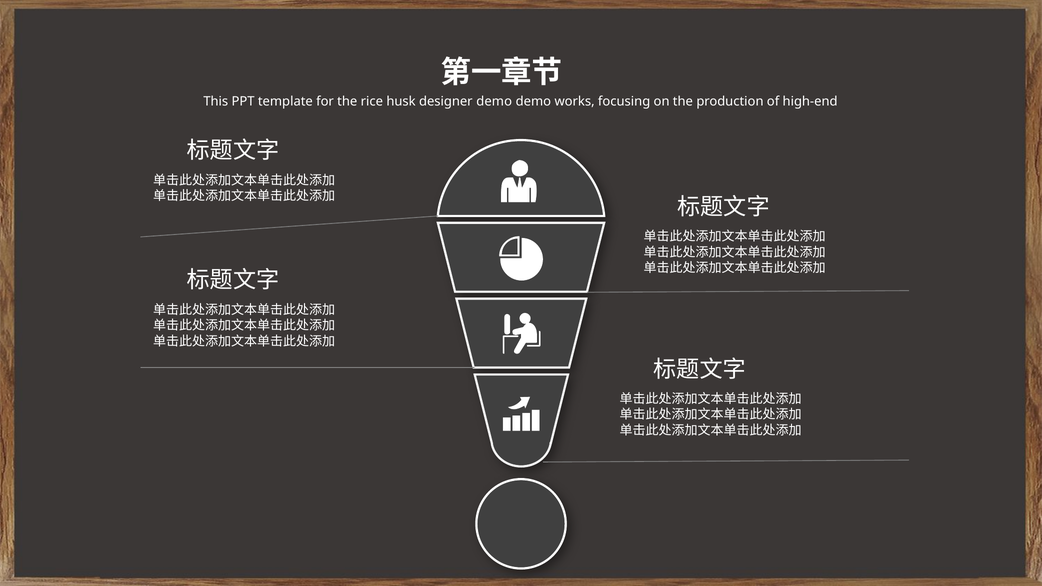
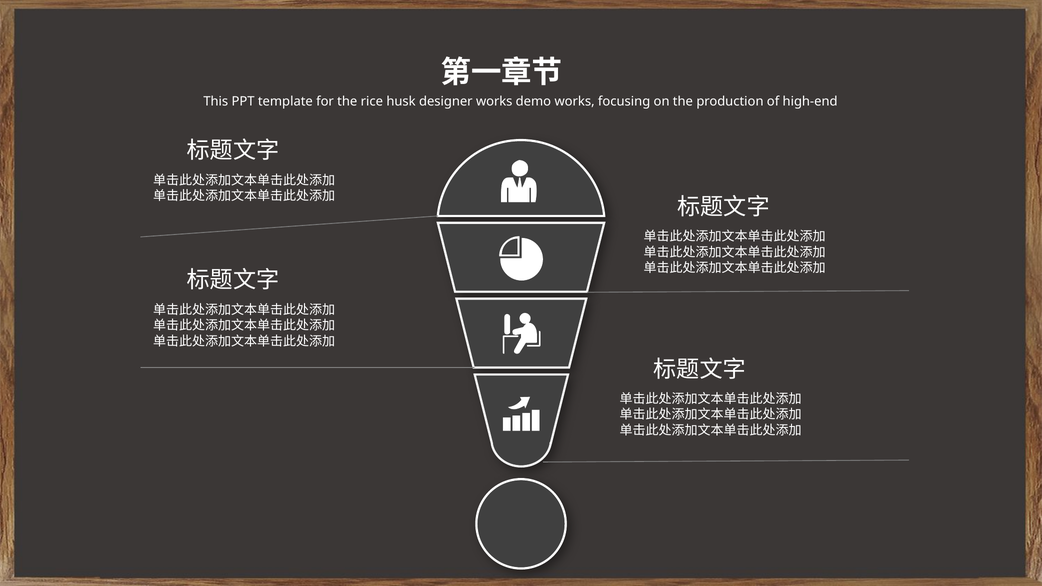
designer demo: demo -> works
